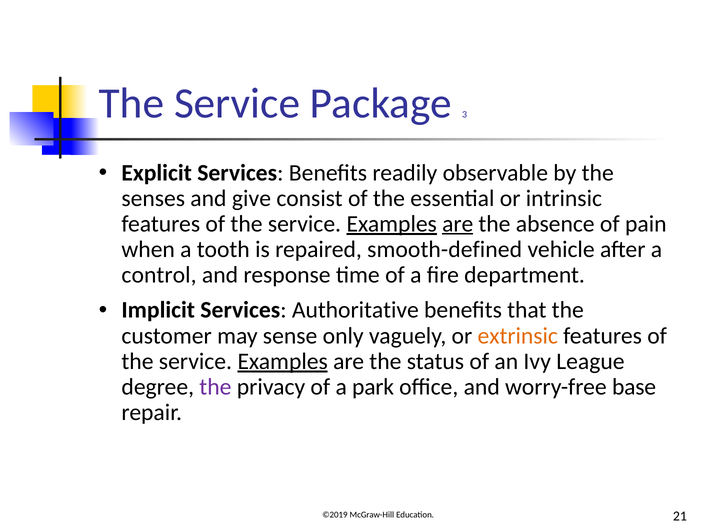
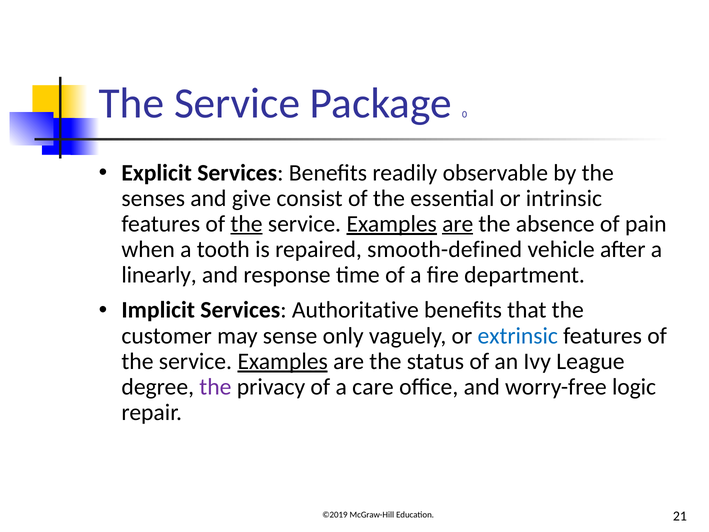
3: 3 -> 0
the at (247, 224) underline: none -> present
control: control -> linearly
extrinsic colour: orange -> blue
park: park -> care
base: base -> logic
